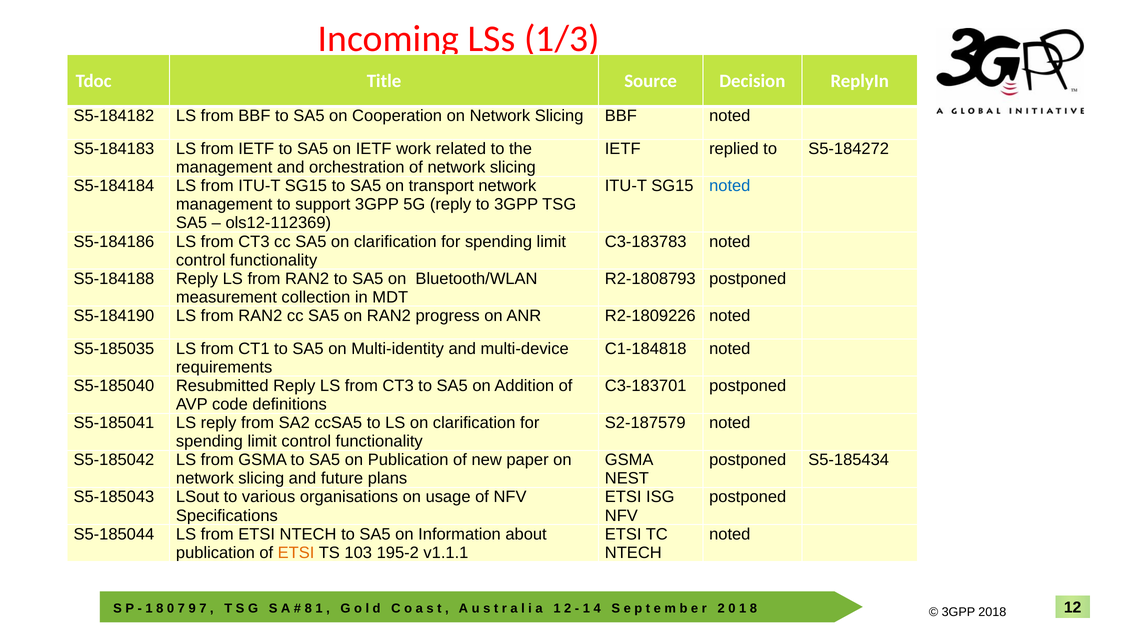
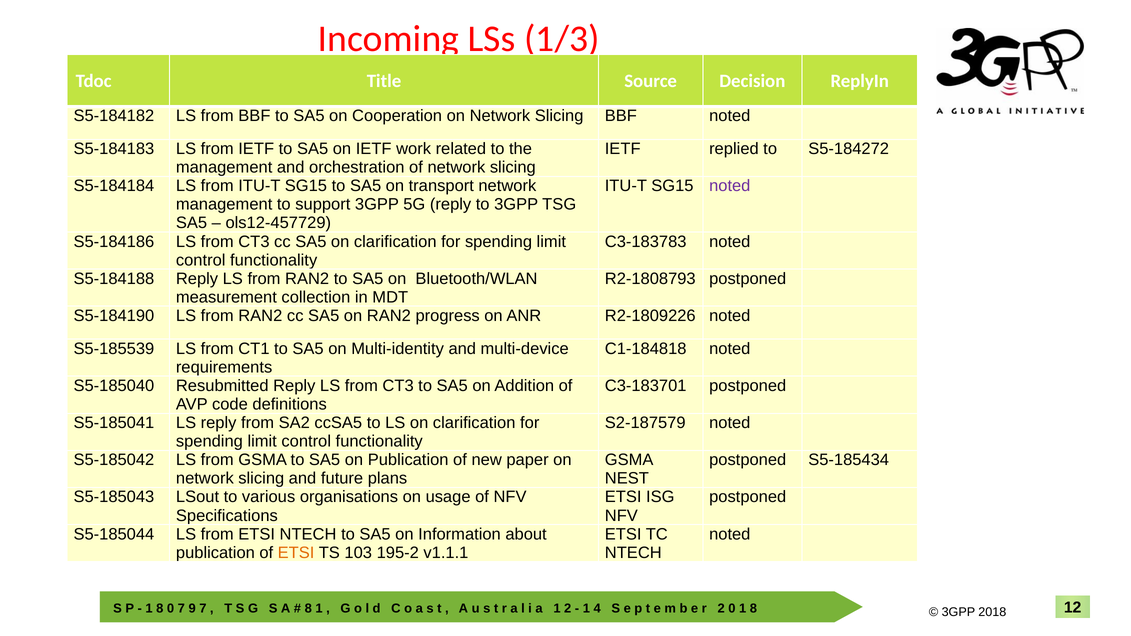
noted at (730, 186) colour: blue -> purple
ols12-112369: ols12-112369 -> ols12-457729
S5-185035: S5-185035 -> S5-185539
